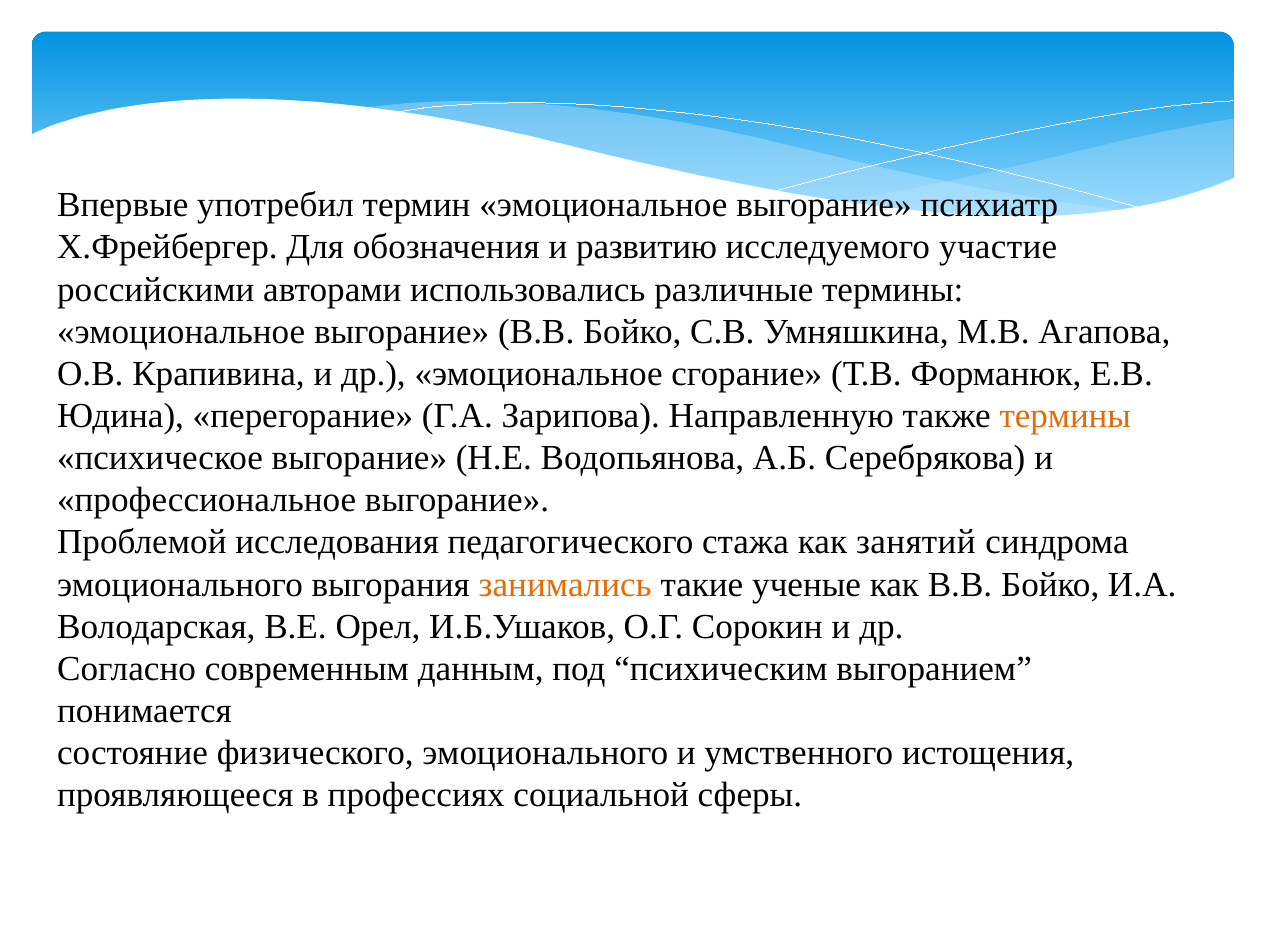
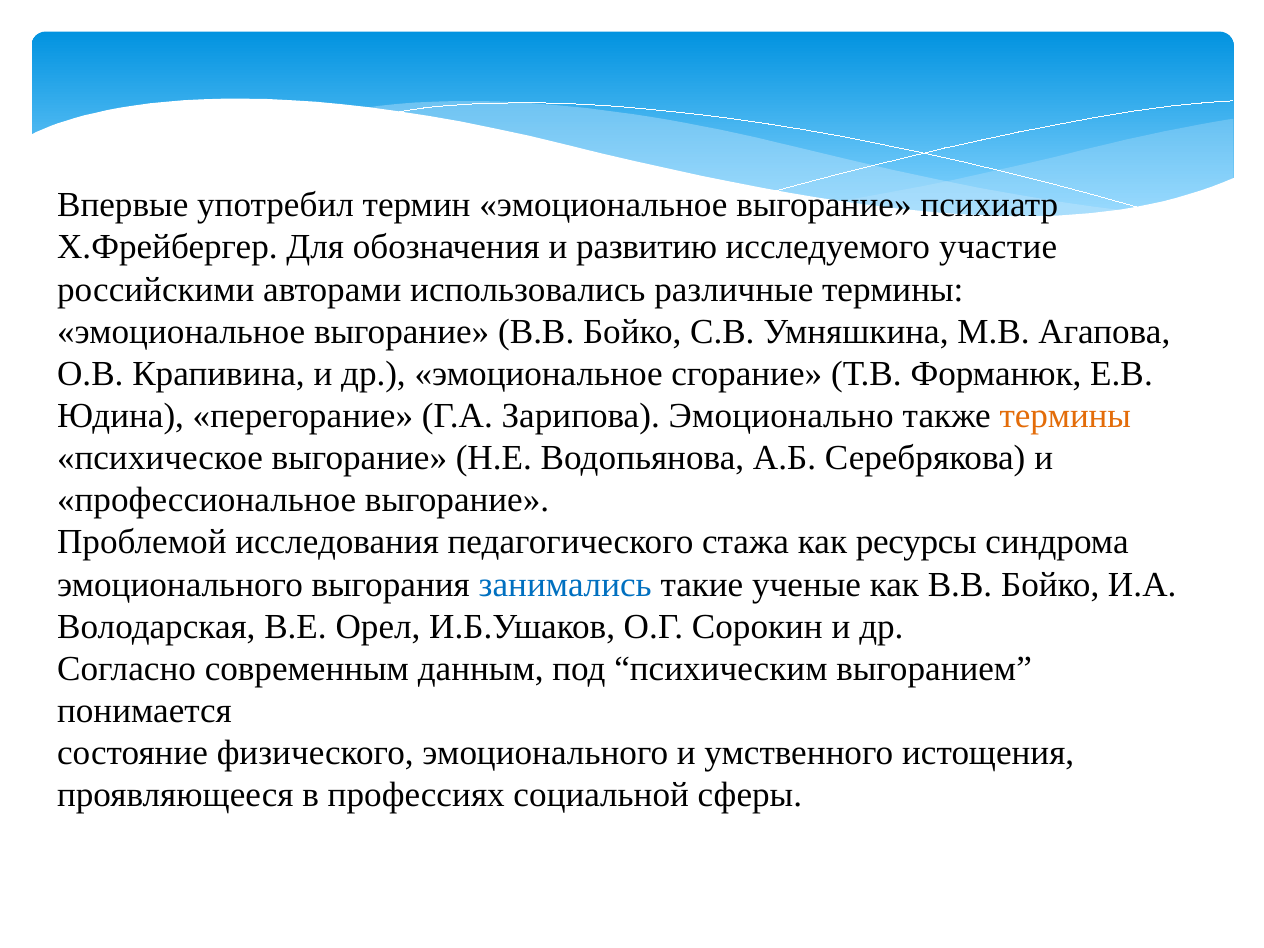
Направленную: Направленную -> Эмоционально
занятий: занятий -> ресурсы
занимались colour: orange -> blue
